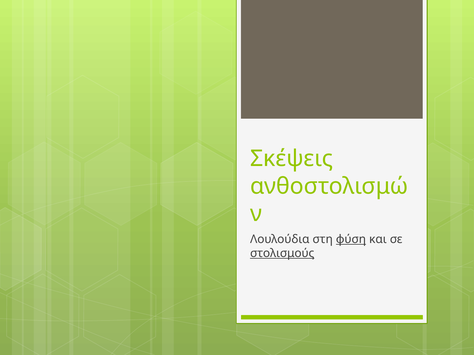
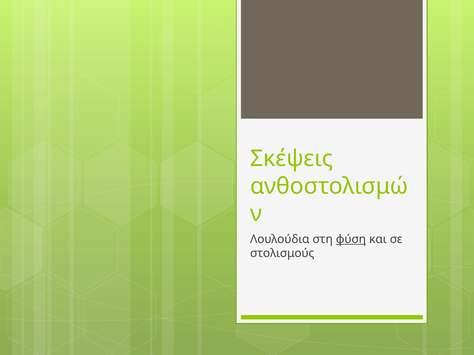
στολισμούς underline: present -> none
